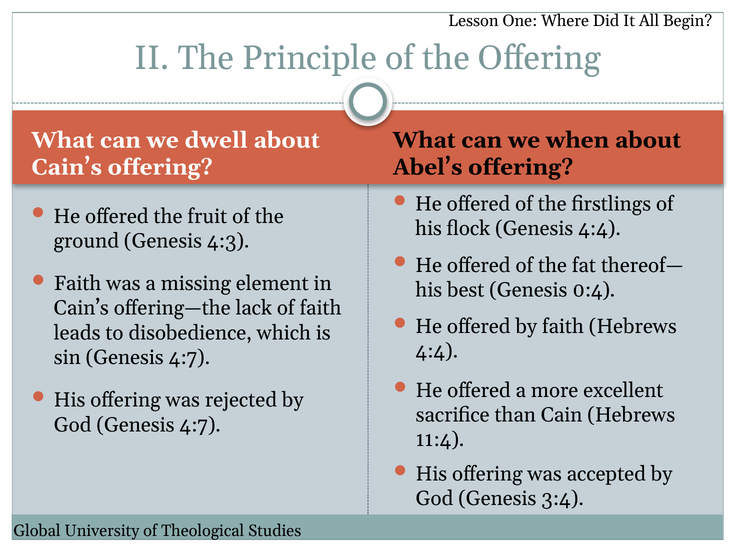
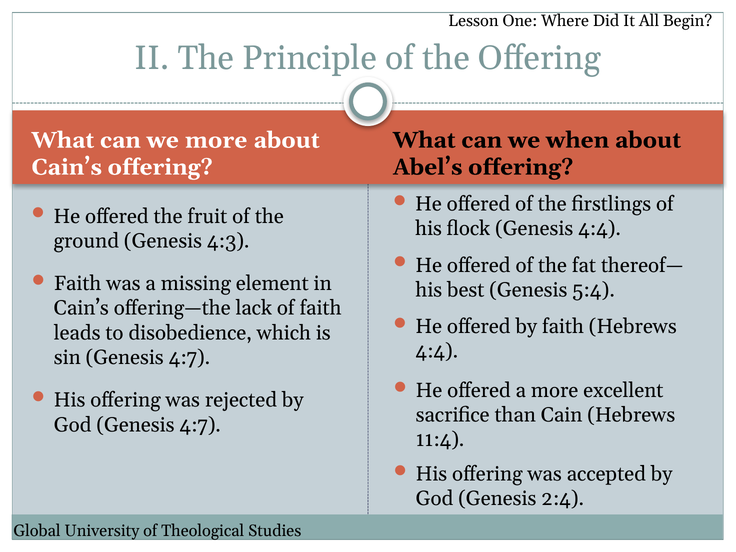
we dwell: dwell -> more
0:4: 0:4 -> 5:4
3:4: 3:4 -> 2:4
